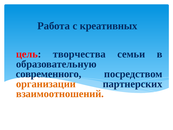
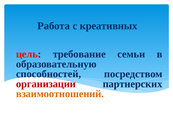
творчества: творчества -> требование
современного: современного -> способностей
организации colour: orange -> red
